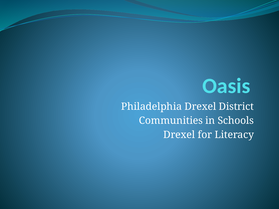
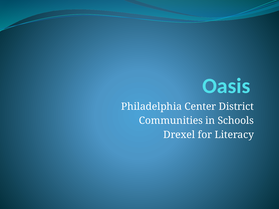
Philadelphia Drexel: Drexel -> Center
